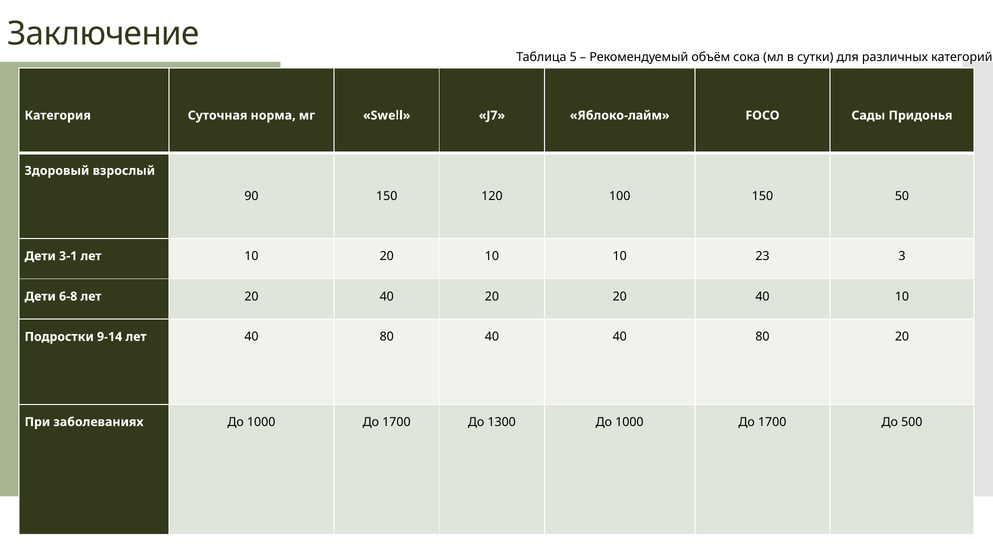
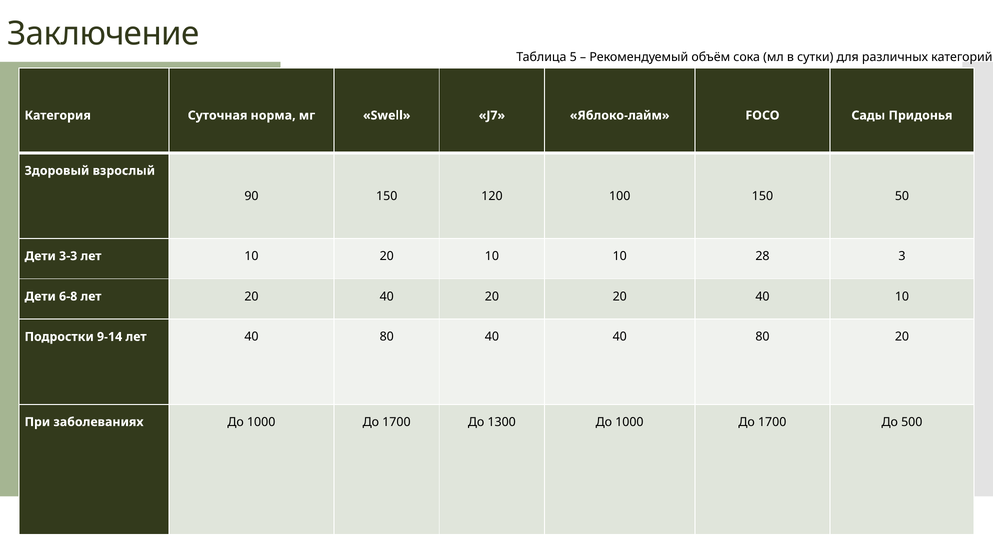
3-1: 3-1 -> 3-3
23: 23 -> 28
